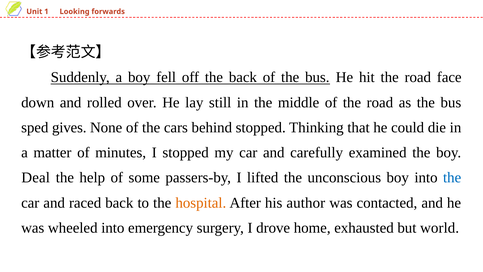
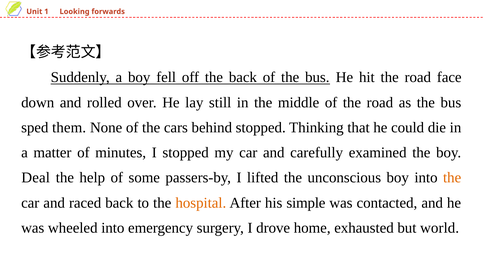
gives: gives -> them
the at (452, 177) colour: blue -> orange
author: author -> simple
